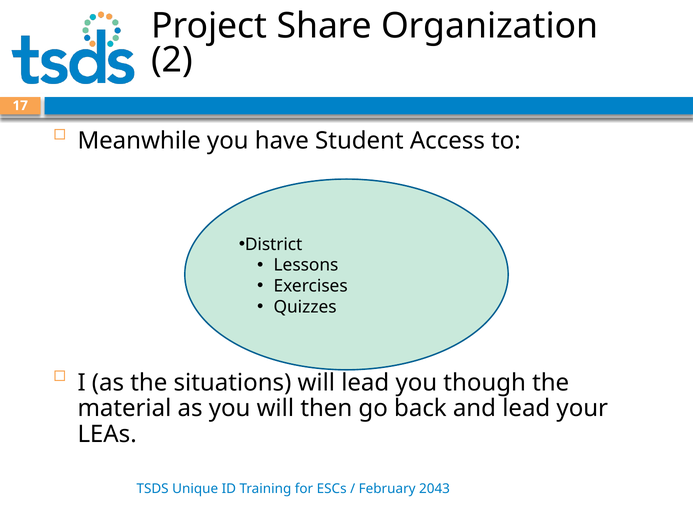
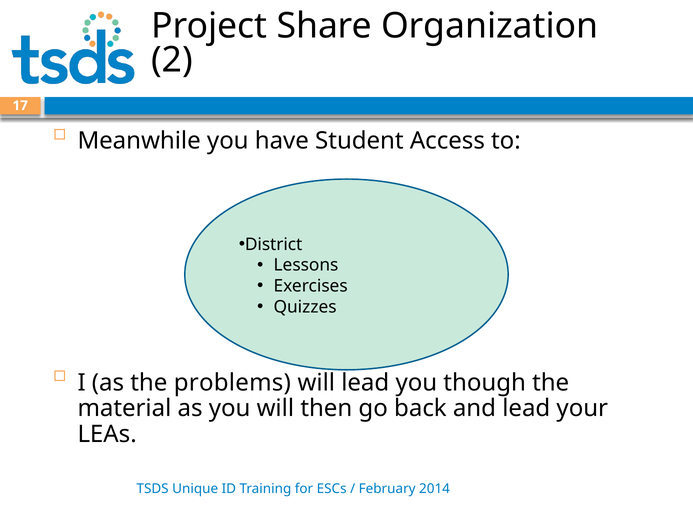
situations: situations -> problems
2043: 2043 -> 2014
